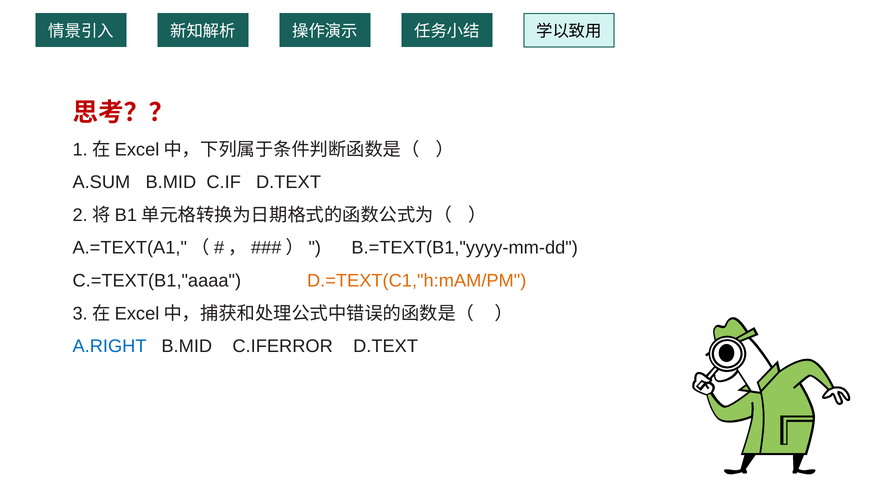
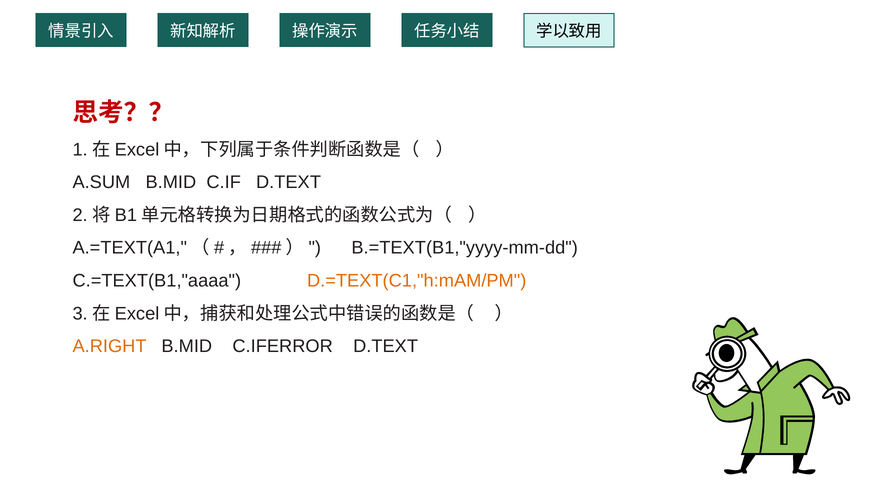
A.RIGHT colour: blue -> orange
